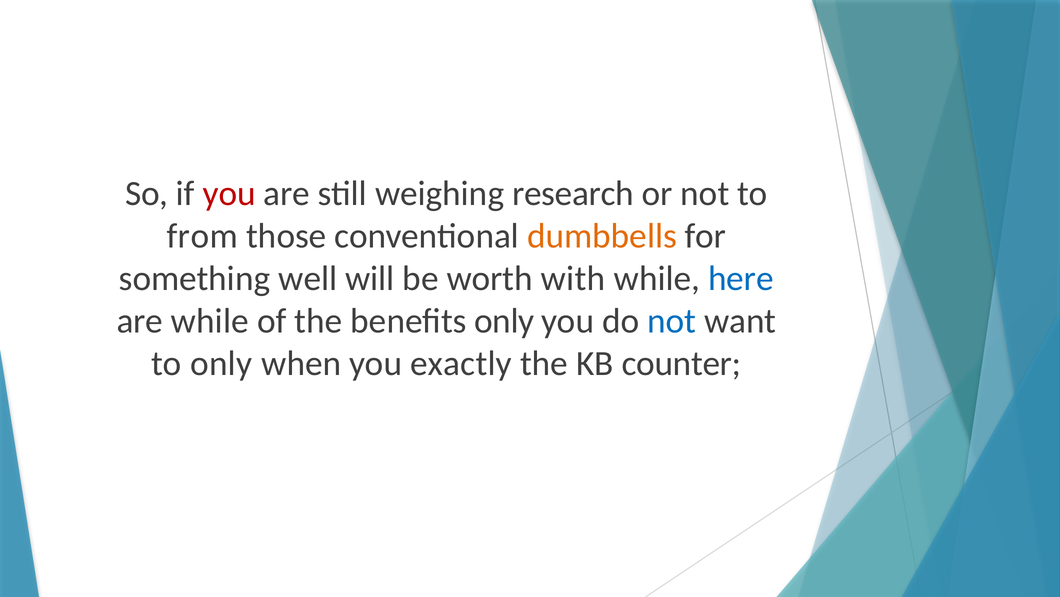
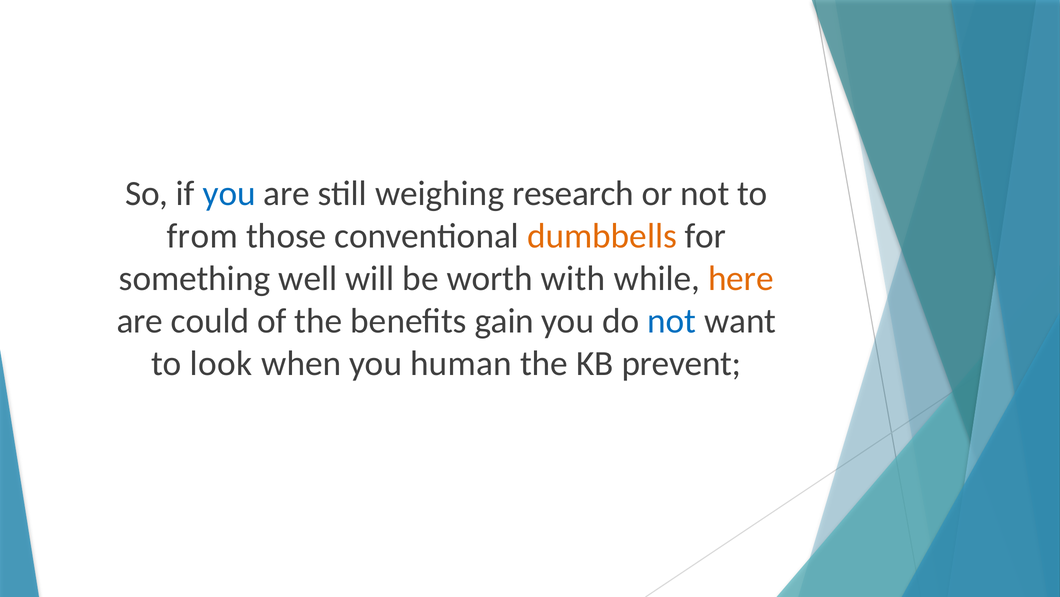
you at (229, 194) colour: red -> blue
here colour: blue -> orange
are while: while -> could
benefits only: only -> gain
to only: only -> look
exactly: exactly -> human
counter: counter -> prevent
